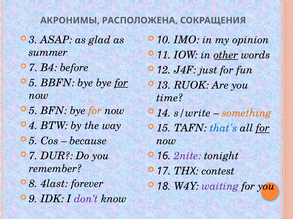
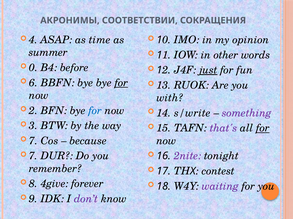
РАСПОЛОЖЕНА: РАСПОЛОЖЕНА -> СООТВЕТСТВИИ
3: 3 -> 4
glad: glad -> time
other underline: present -> none
7 at (33, 68): 7 -> 0
just underline: none -> present
5 at (33, 83): 5 -> 6
time: time -> with
5 at (33, 111): 5 -> 2
for at (95, 111) colour: orange -> blue
something colour: orange -> purple
4: 4 -> 3
that's colour: blue -> purple
5 at (33, 141): 5 -> 7
4last: 4last -> 4give
